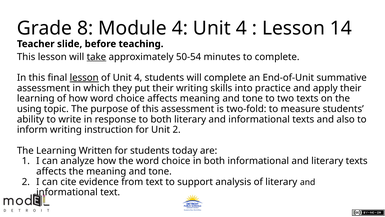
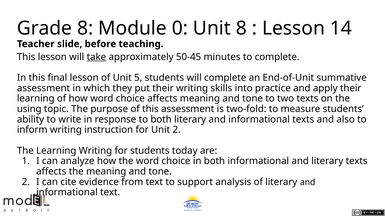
Module 4: 4 -> 0
4 at (241, 28): 4 -> 8
50-54: 50-54 -> 50-45
lesson at (84, 78) underline: present -> none
of Unit 4: 4 -> 5
Learning Written: Written -> Writing
